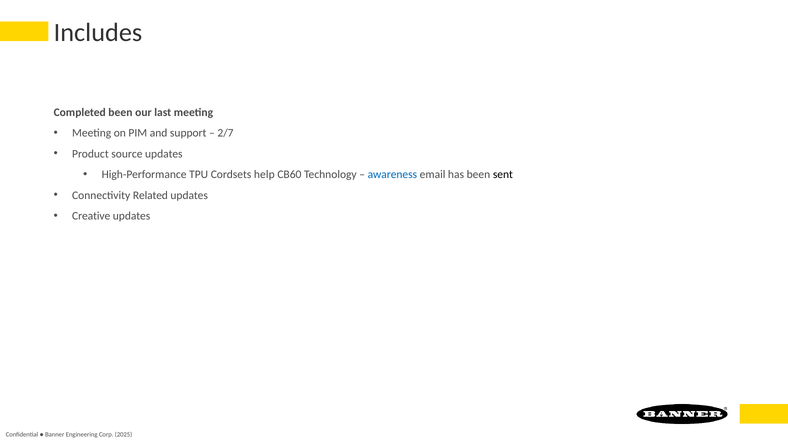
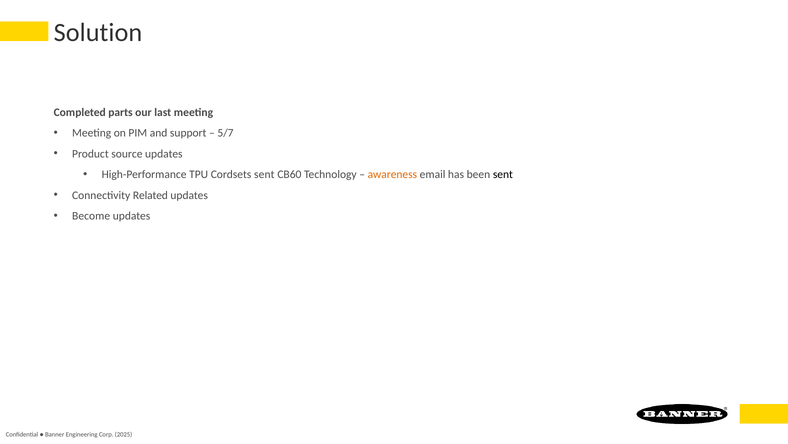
Includes: Includes -> Solution
Completed been: been -> parts
2/7: 2/7 -> 5/7
Cordsets help: help -> sent
awareness colour: blue -> orange
Creative: Creative -> Become
